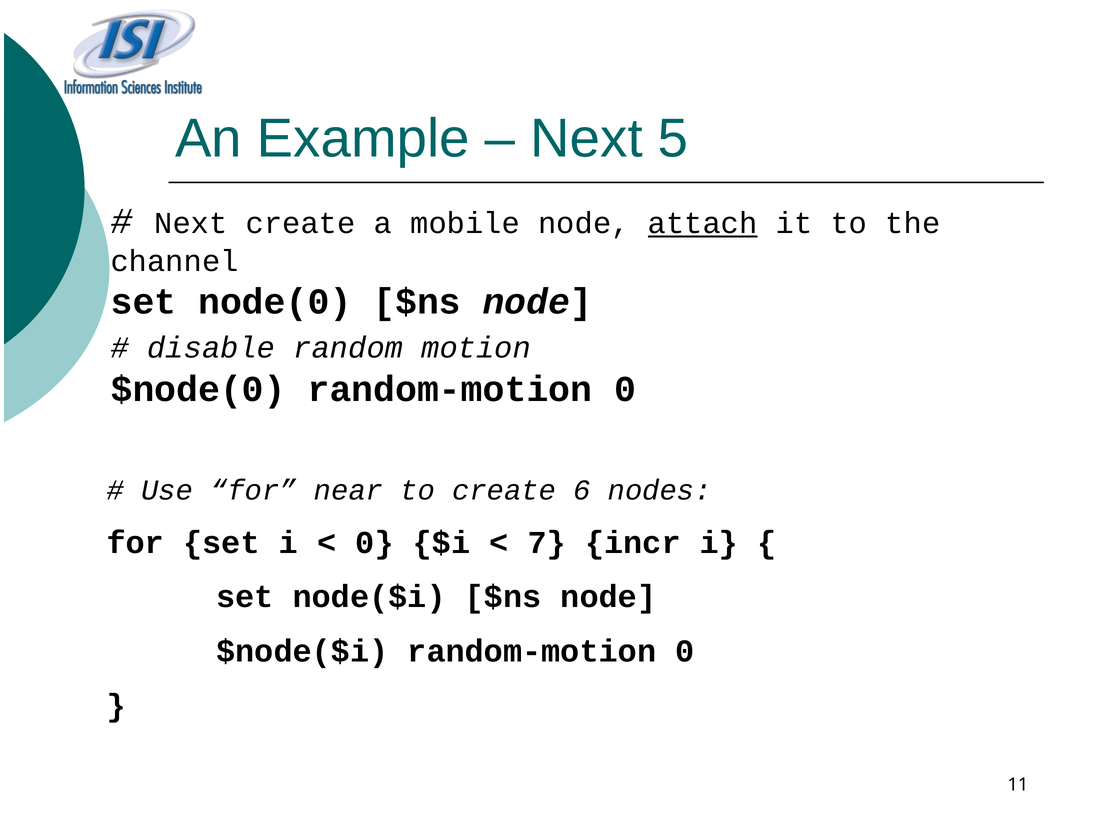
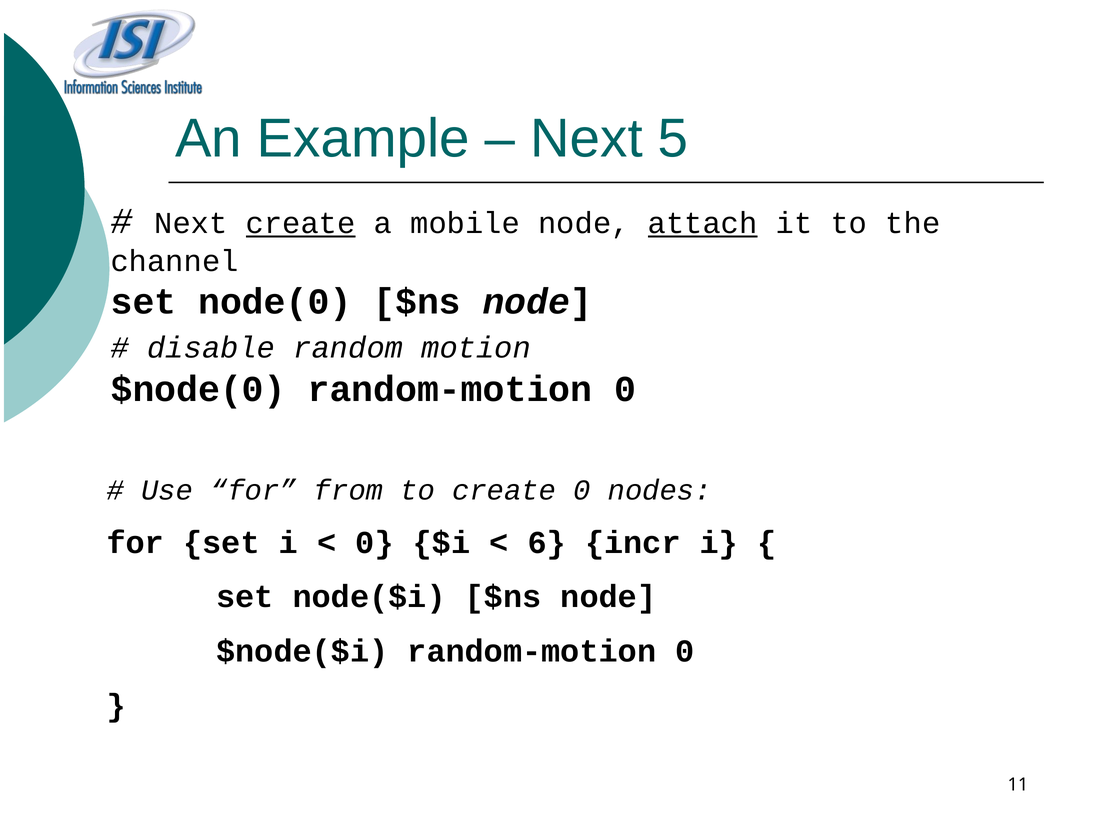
create at (301, 223) underline: none -> present
near: near -> from
create 6: 6 -> 0
7: 7 -> 6
